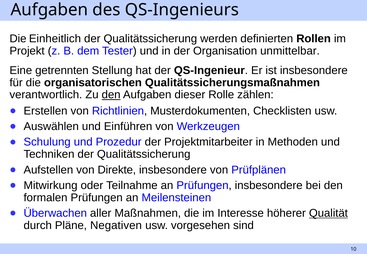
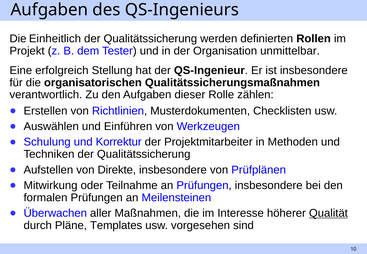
getrennten: getrennten -> erfolgreich
den at (111, 95) underline: present -> none
Prozedur: Prozedur -> Korrektur
Negativen: Negativen -> Templates
